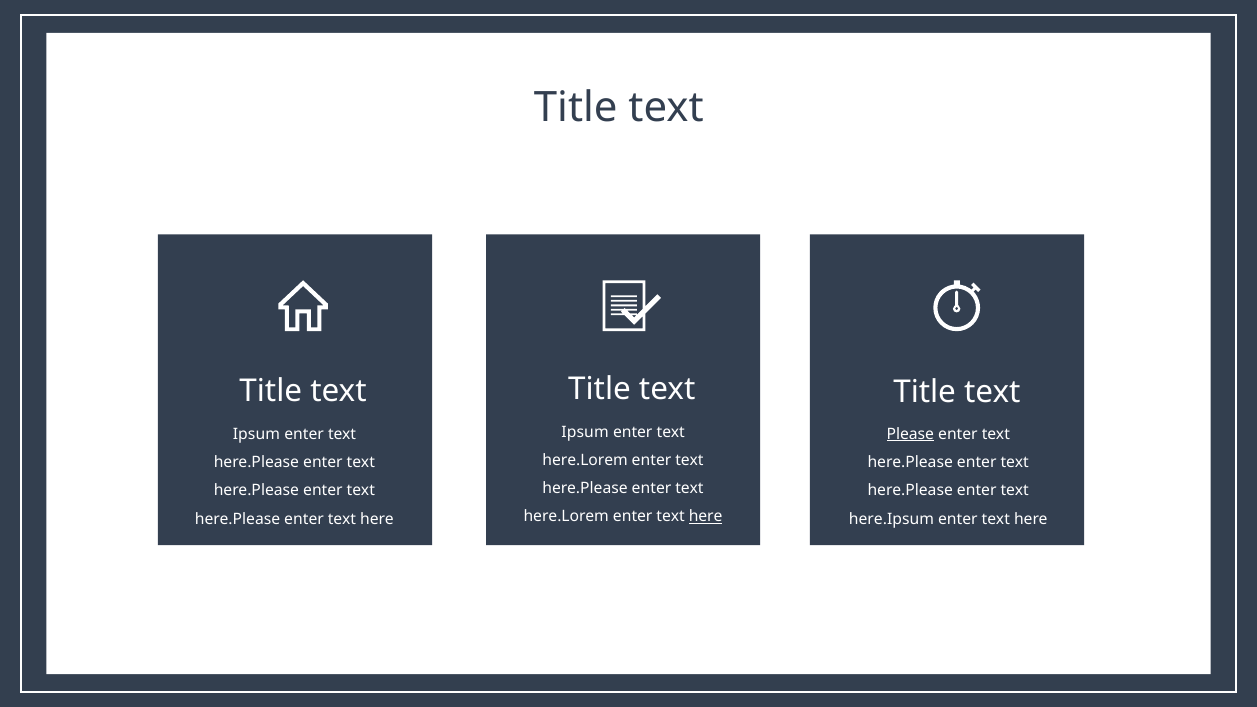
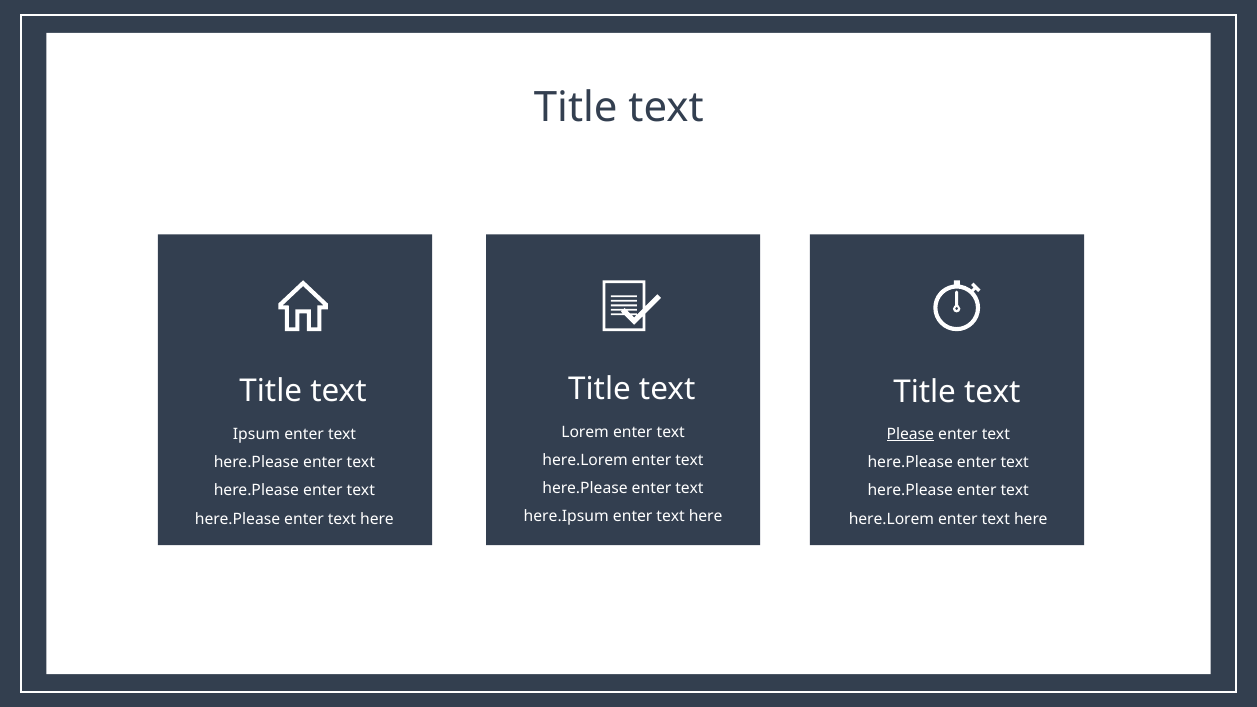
Ipsum at (585, 432): Ipsum -> Lorem
here.Lorem at (566, 517): here.Lorem -> here.Ipsum
here at (706, 517) underline: present -> none
here.Ipsum at (891, 519): here.Ipsum -> here.Lorem
